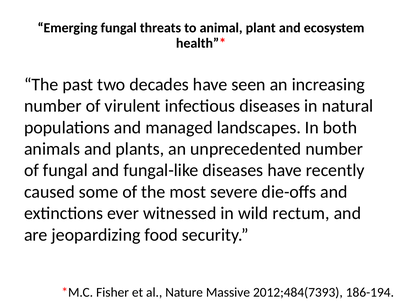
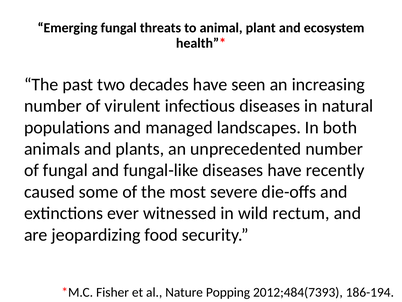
Massive: Massive -> Popping
